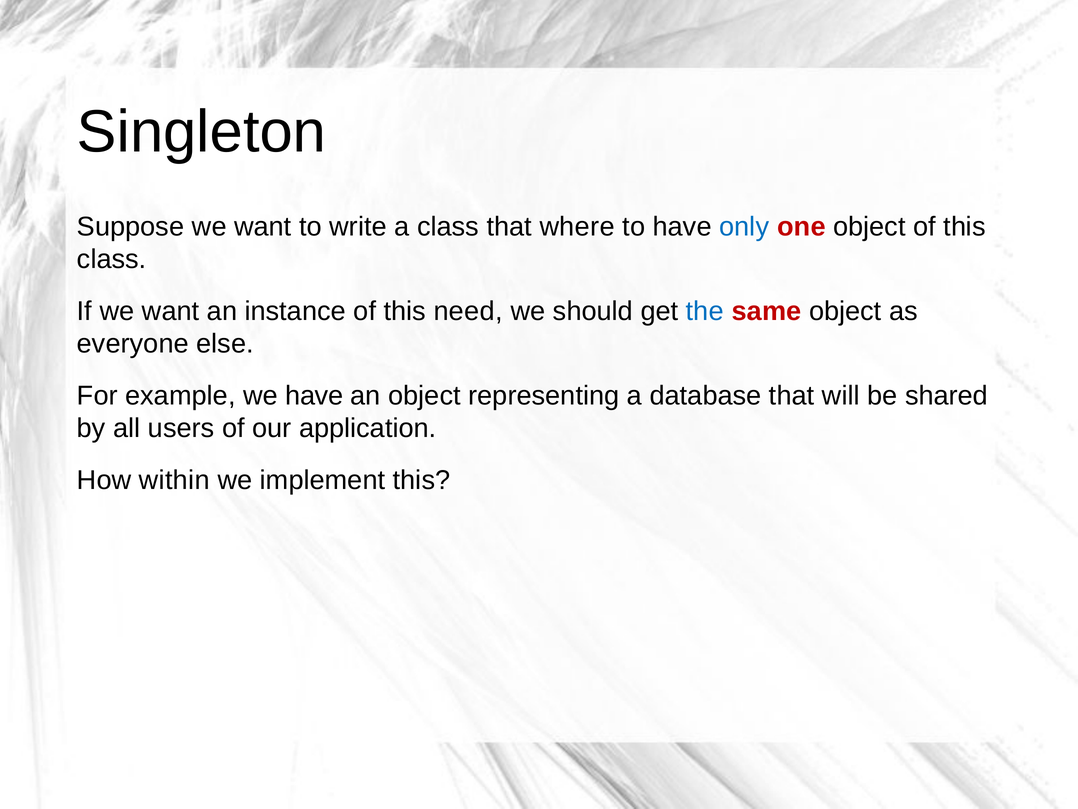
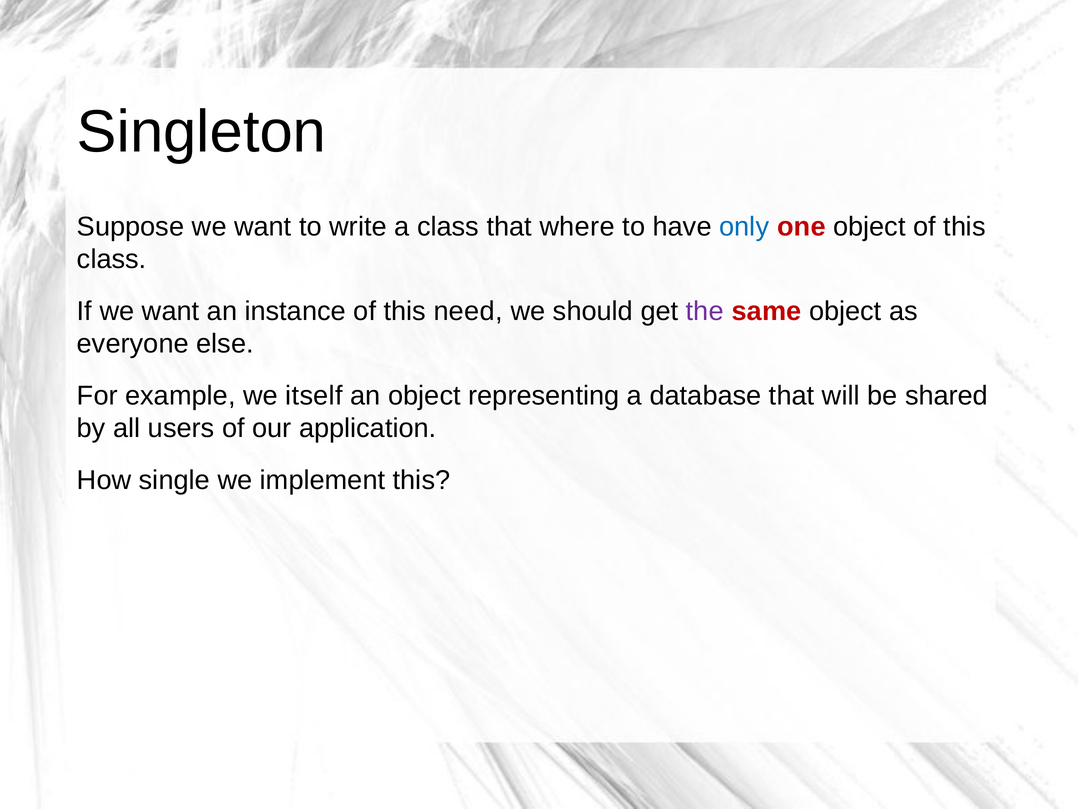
the colour: blue -> purple
we have: have -> itself
within: within -> single
